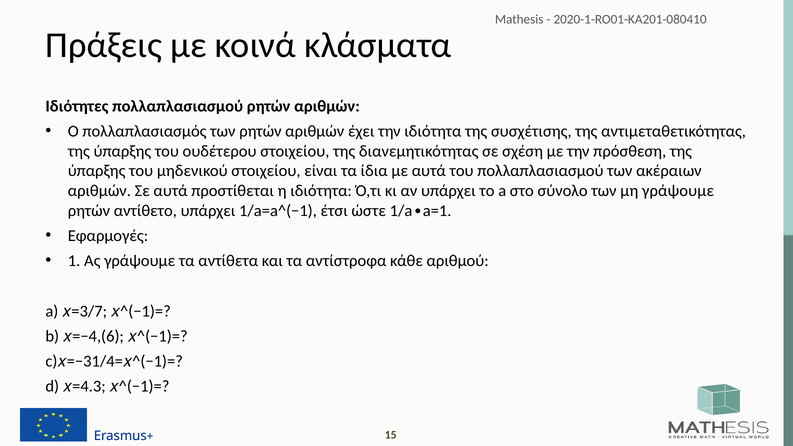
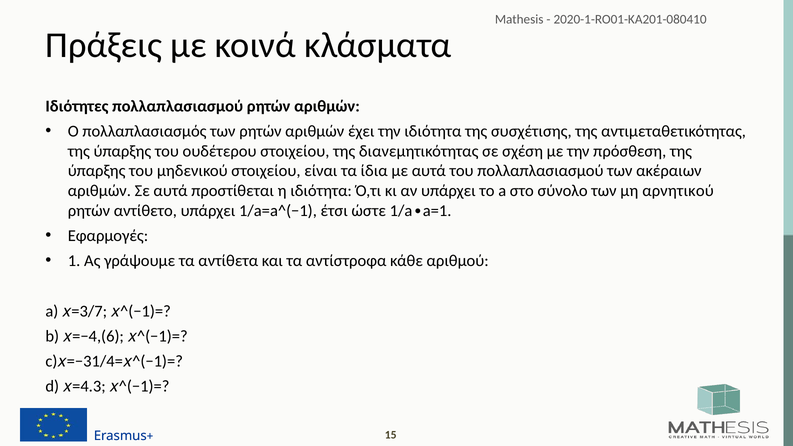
μη γράψουμε: γράψουμε -> αρνητικού
